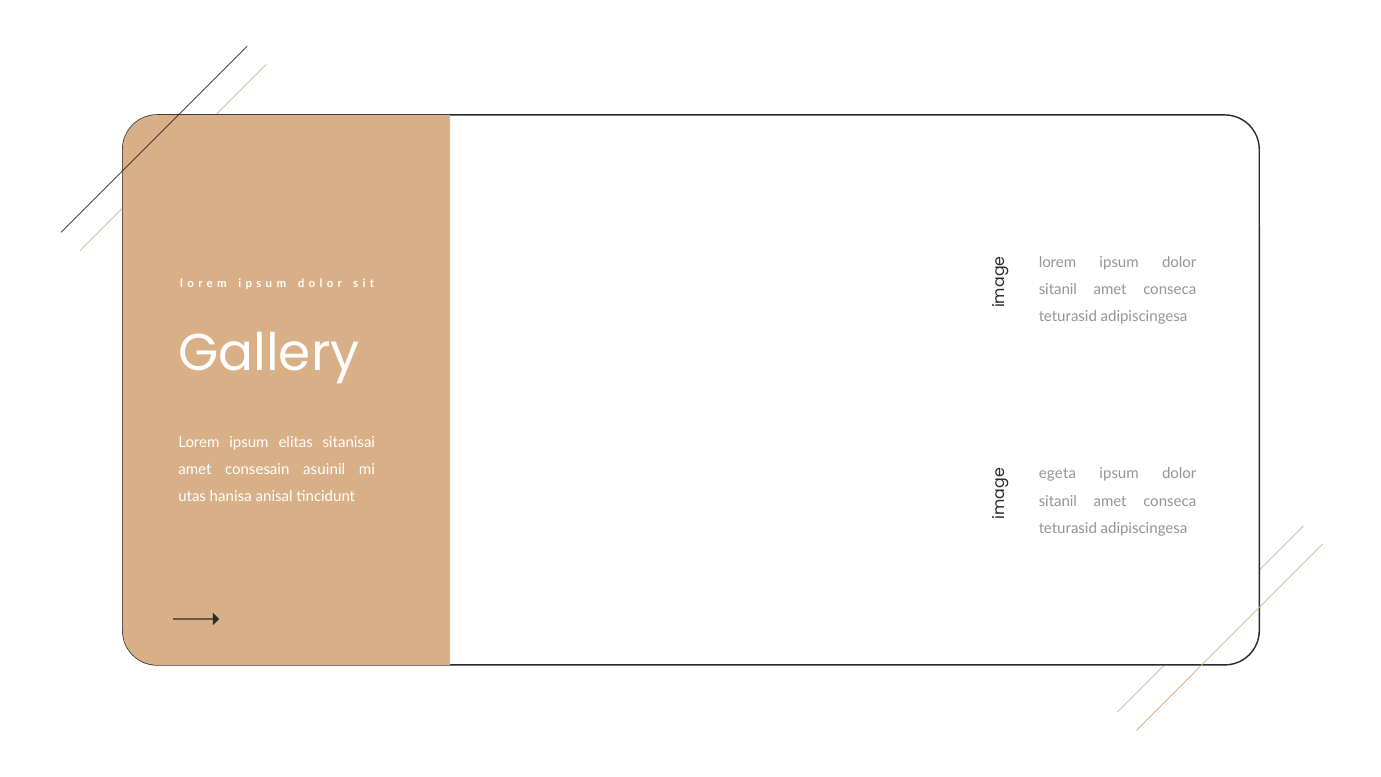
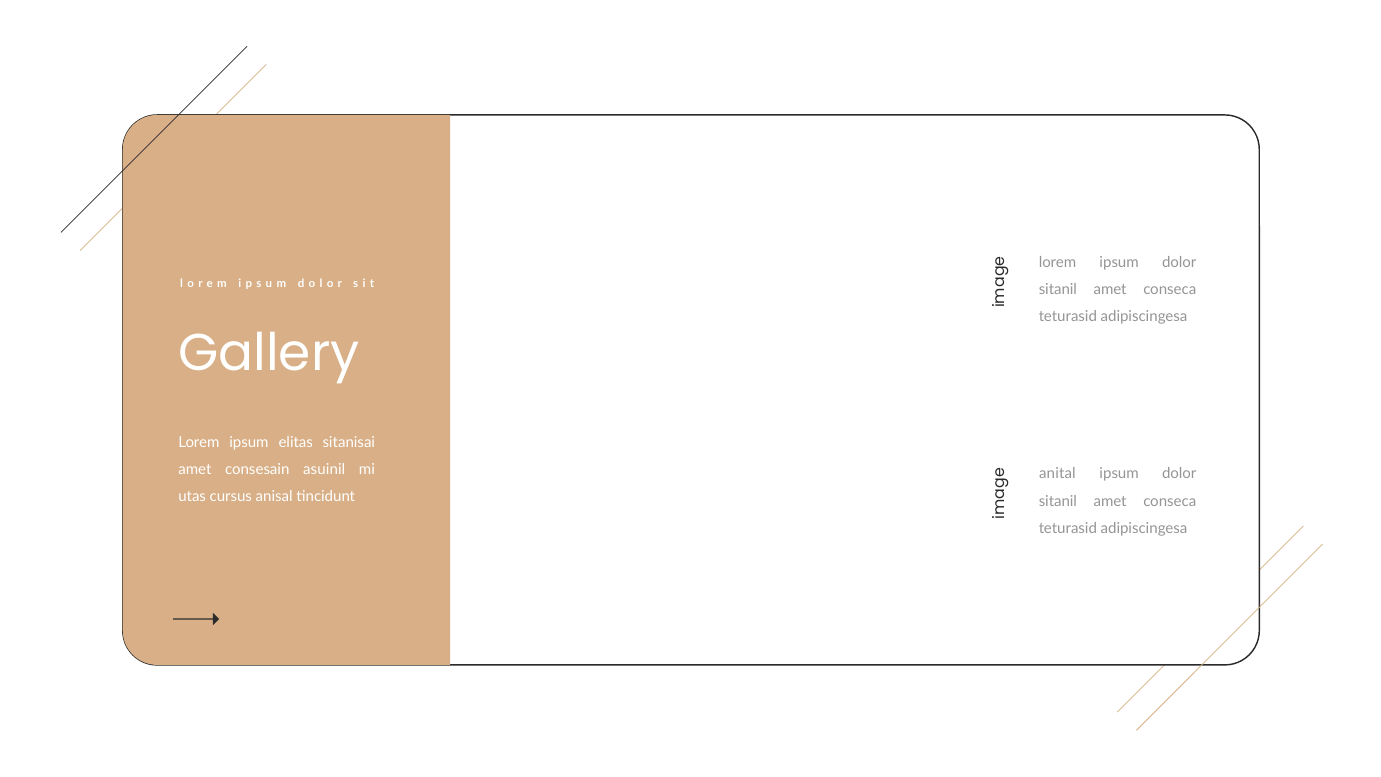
egeta: egeta -> anital
hanisa: hanisa -> cursus
